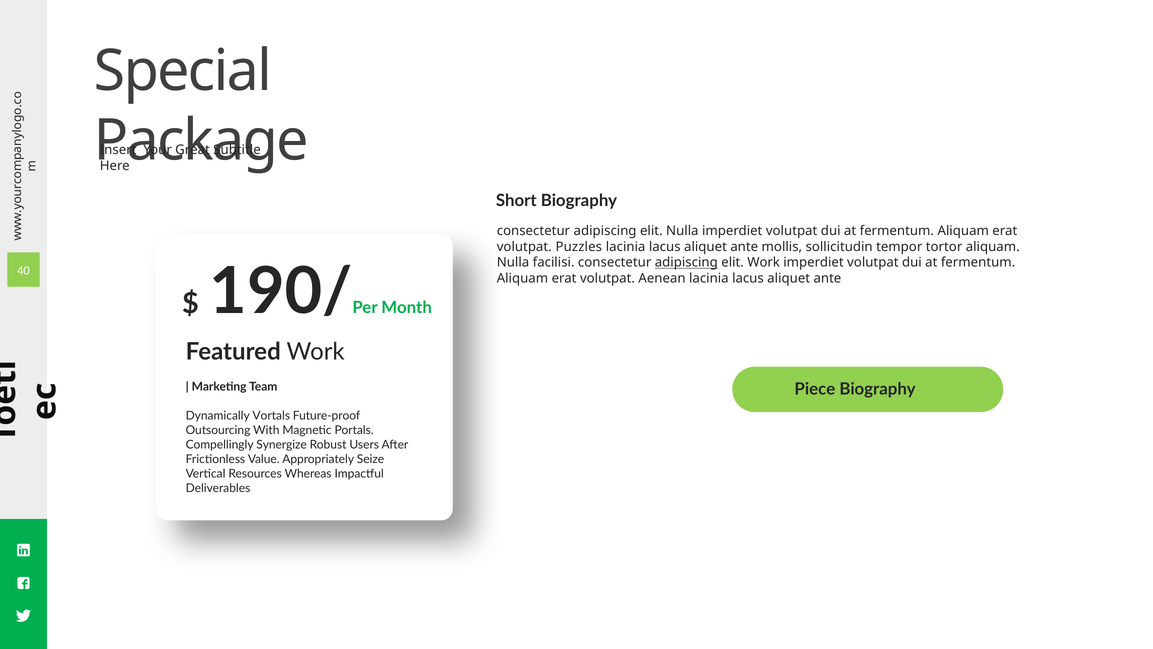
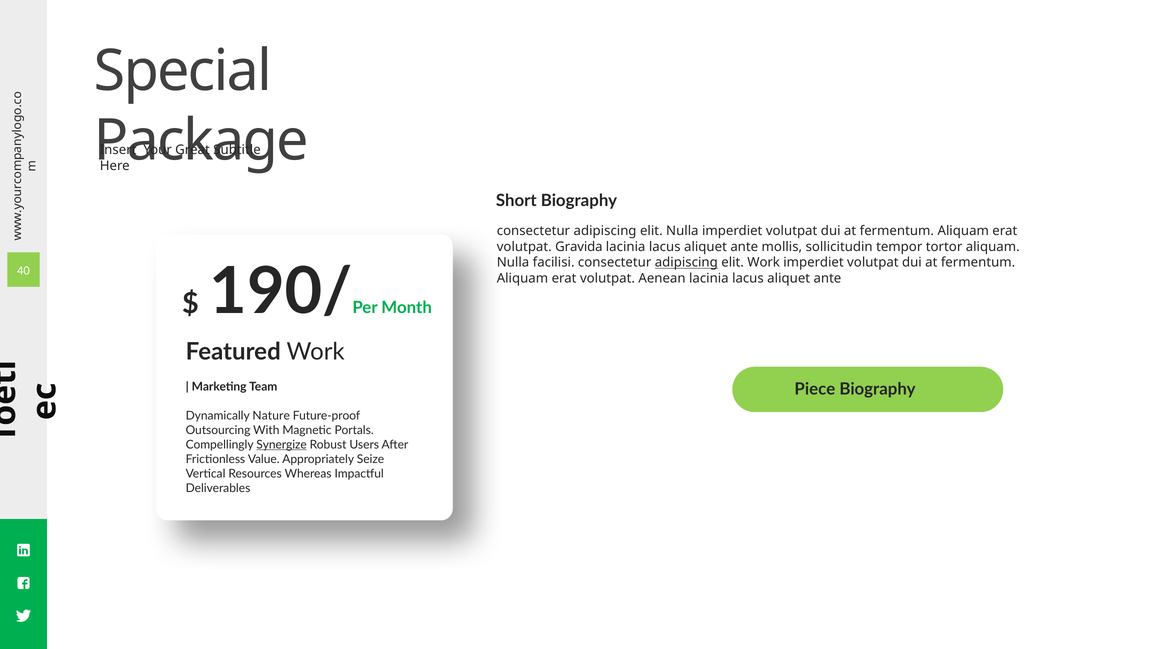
Puzzles: Puzzles -> Gravida
Vortals: Vortals -> Nature
Synergize underline: none -> present
